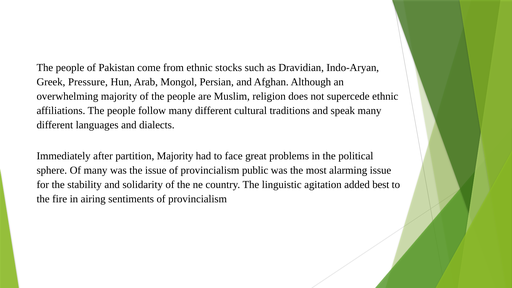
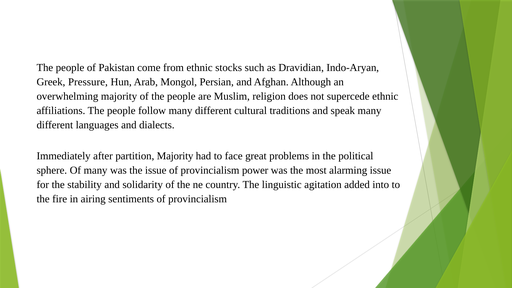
public: public -> power
best: best -> into
